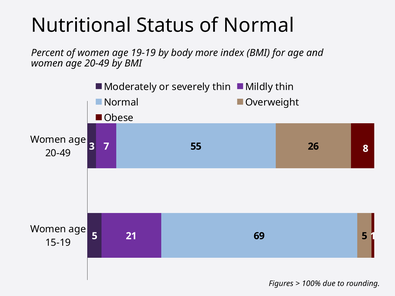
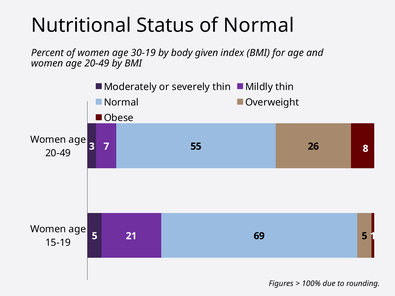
19-19: 19-19 -> 30-19
more: more -> given
